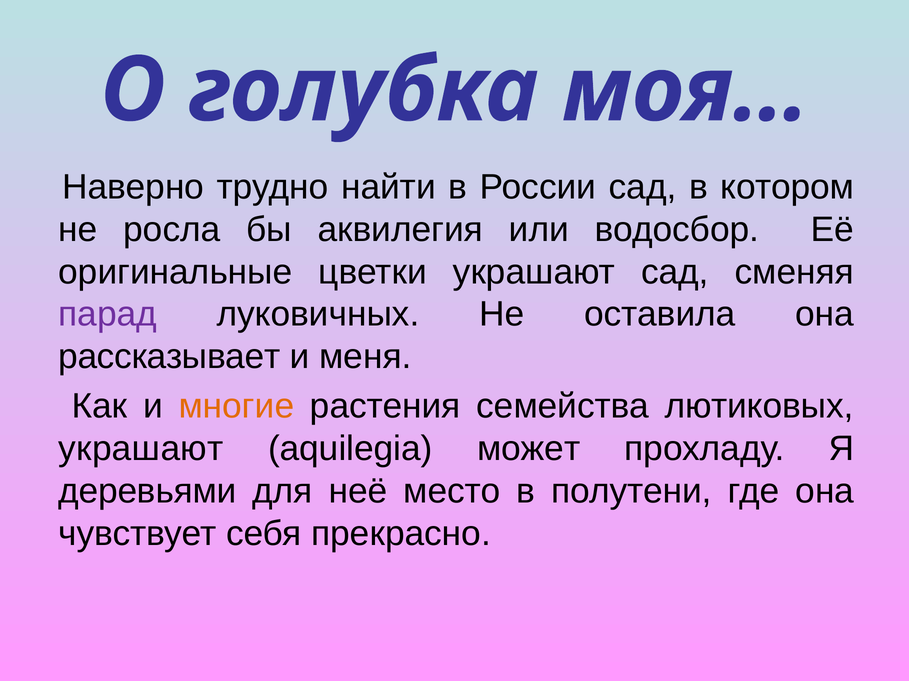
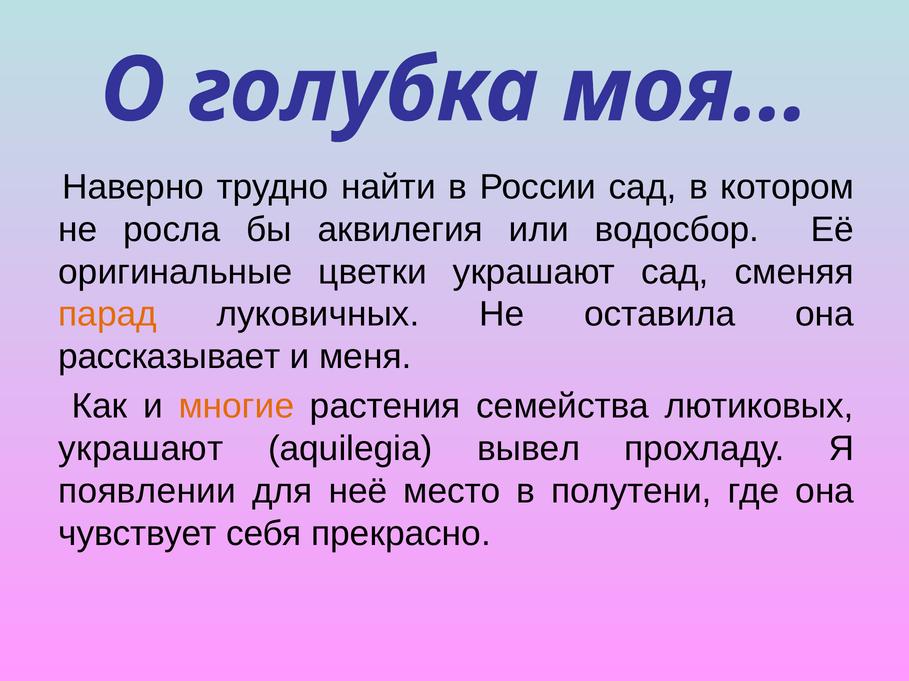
парад colour: purple -> orange
может: может -> вывел
деревьями: деревьями -> появлении
